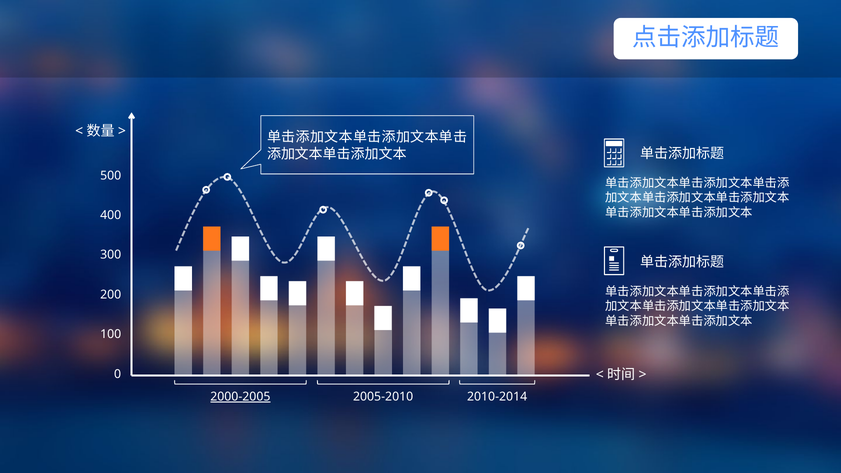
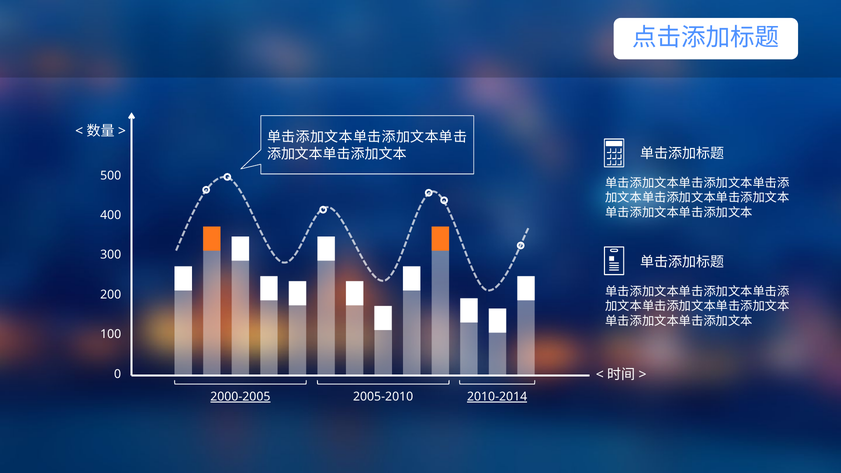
2010-2014 underline: none -> present
